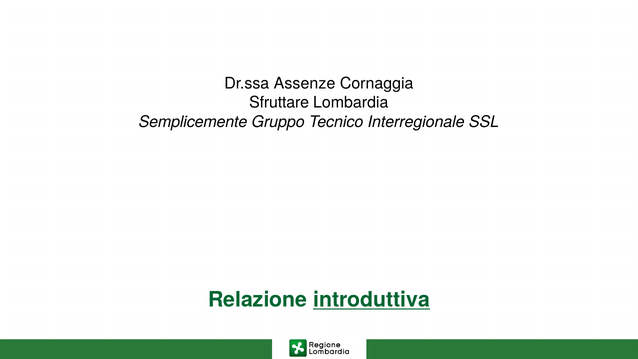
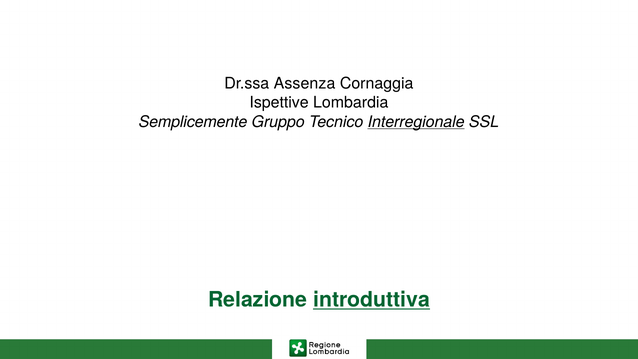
Assenze: Assenze -> Assenza
Sfruttare: Sfruttare -> Ispettive
Interregionale underline: none -> present
